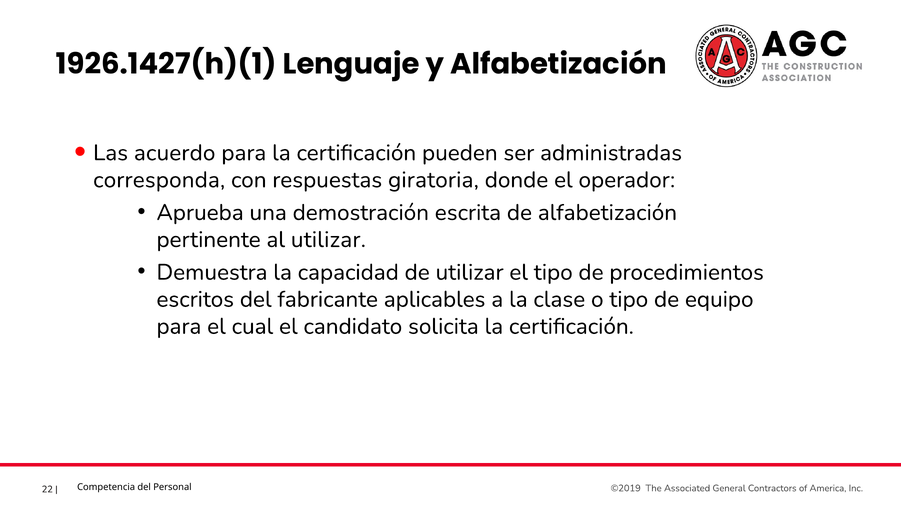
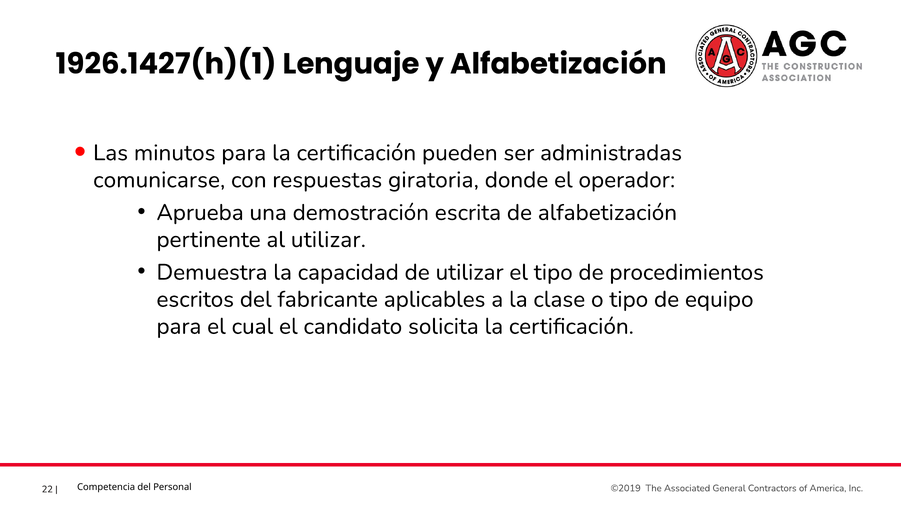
acuerdo: acuerdo -> minutos
corresponda: corresponda -> comunicarse
